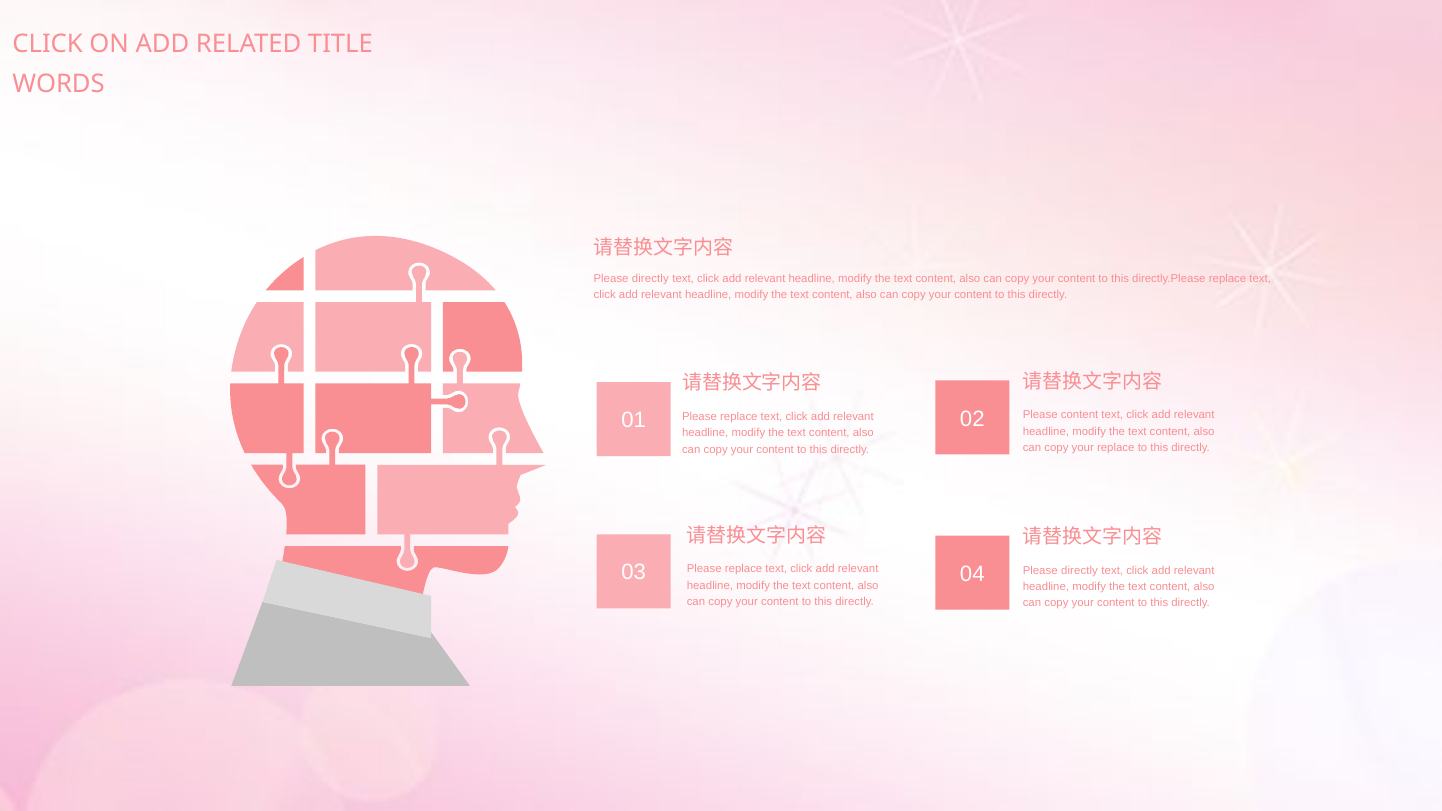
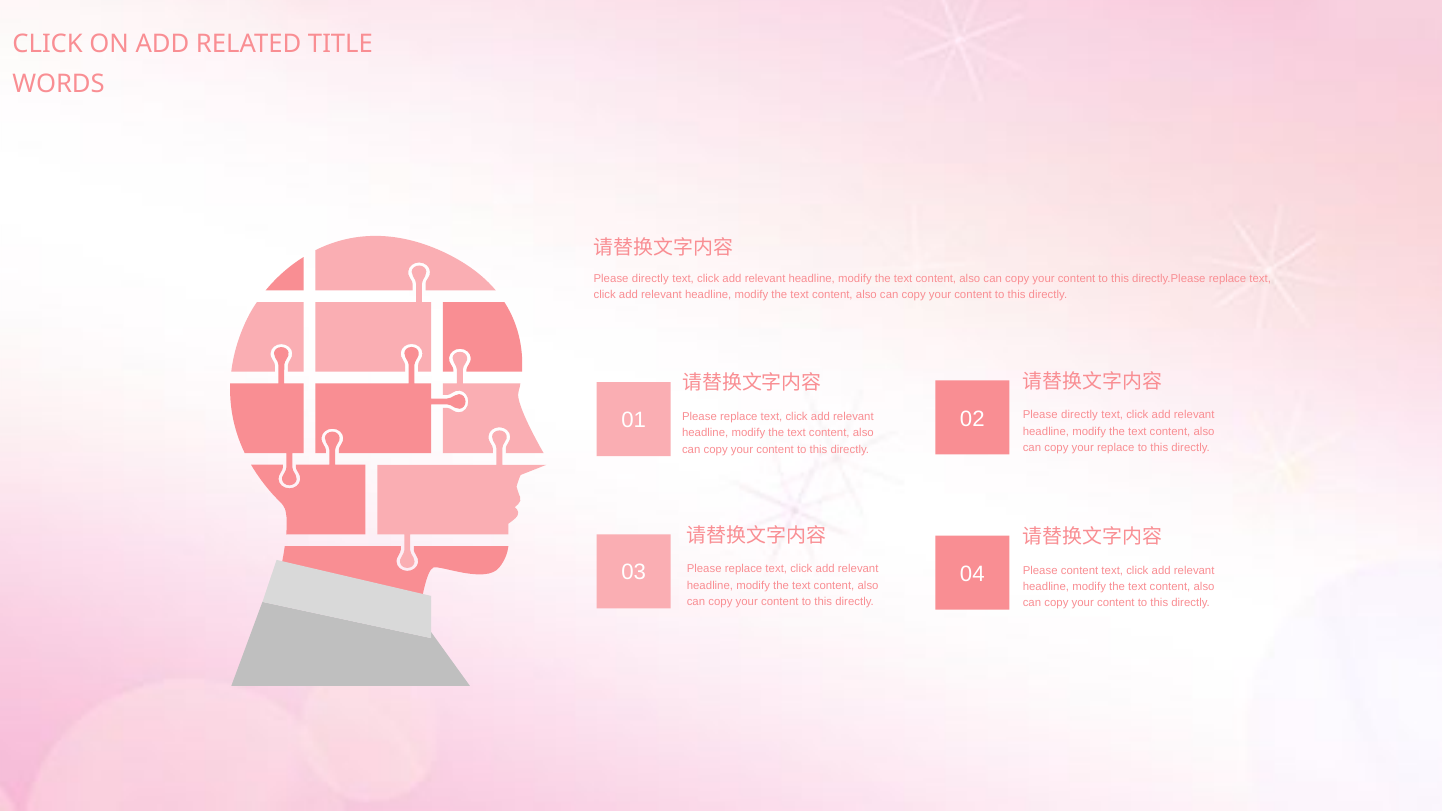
content at (1080, 415): content -> directly
directly at (1080, 571): directly -> content
